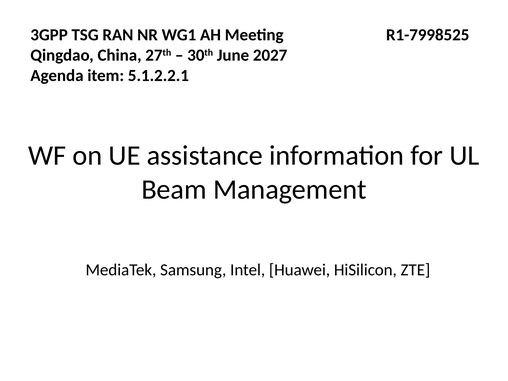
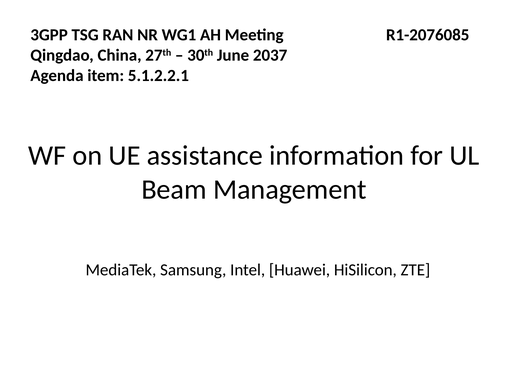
R1-7998525: R1-7998525 -> R1-2076085
2027: 2027 -> 2037
